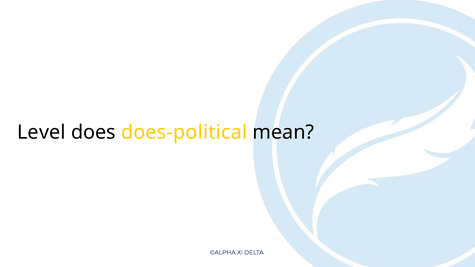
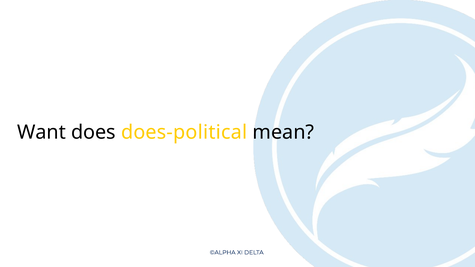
Level: Level -> Want
